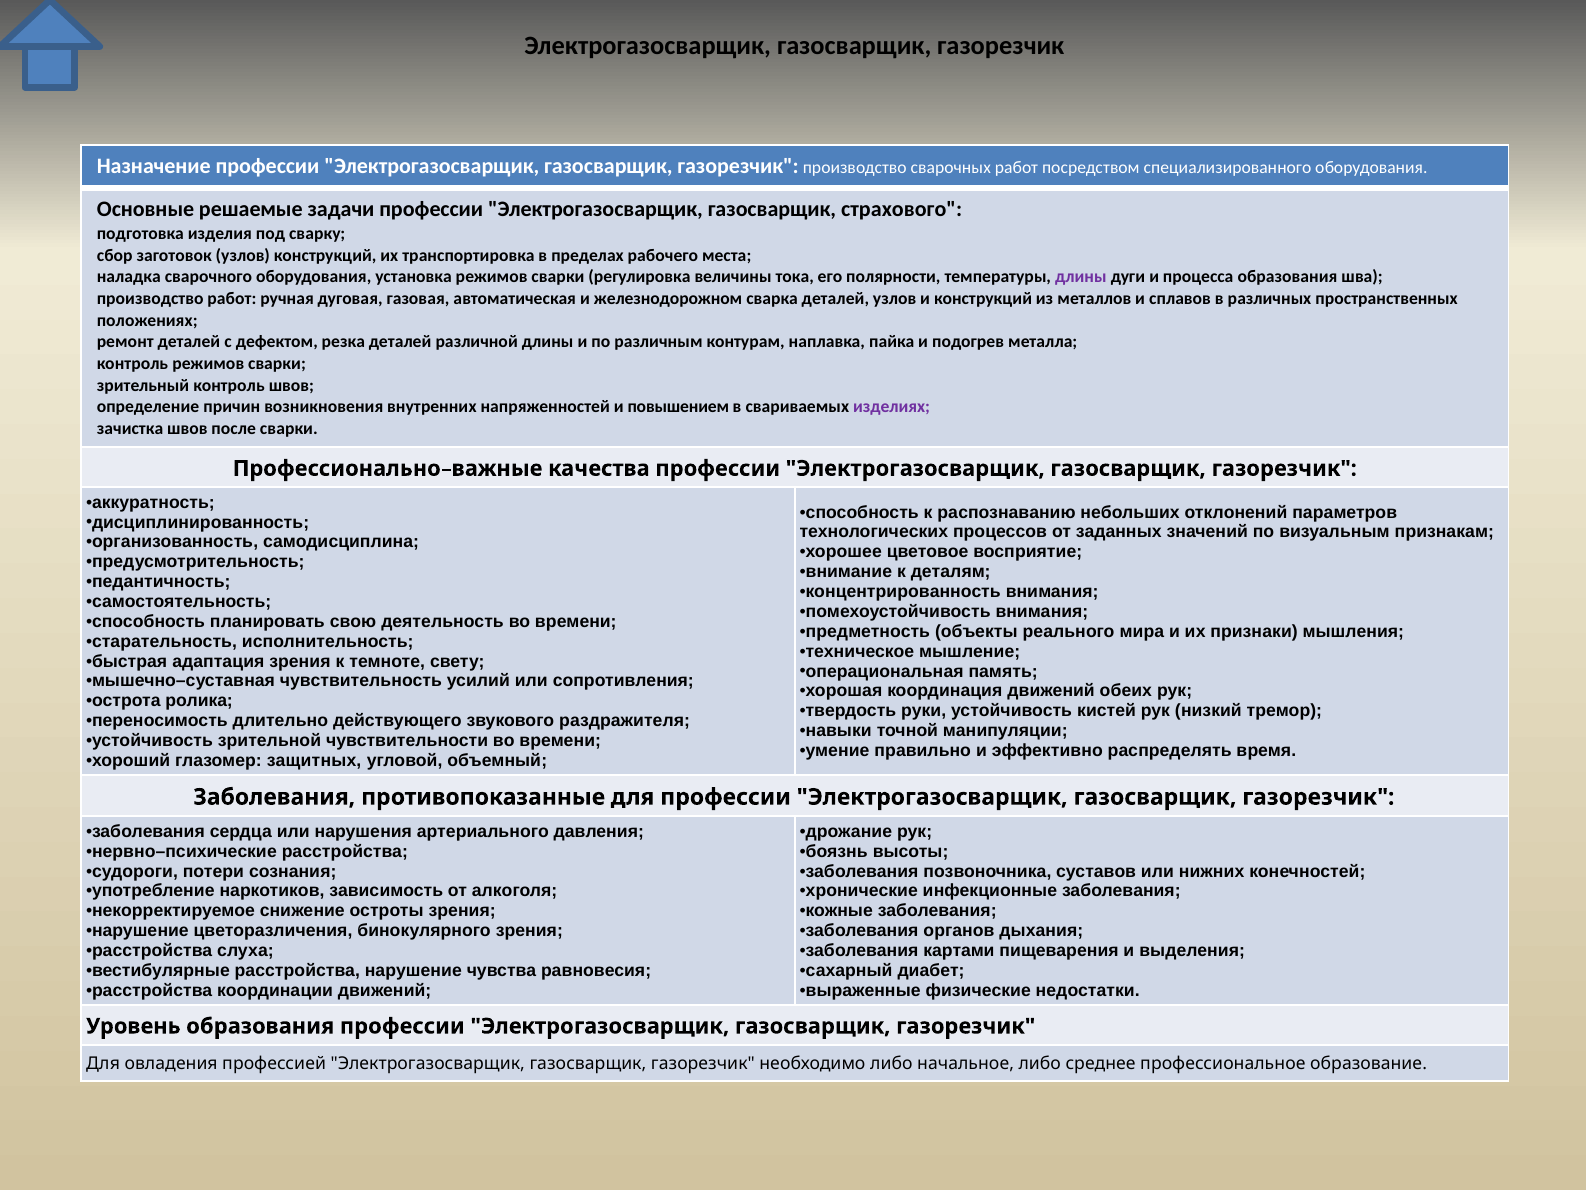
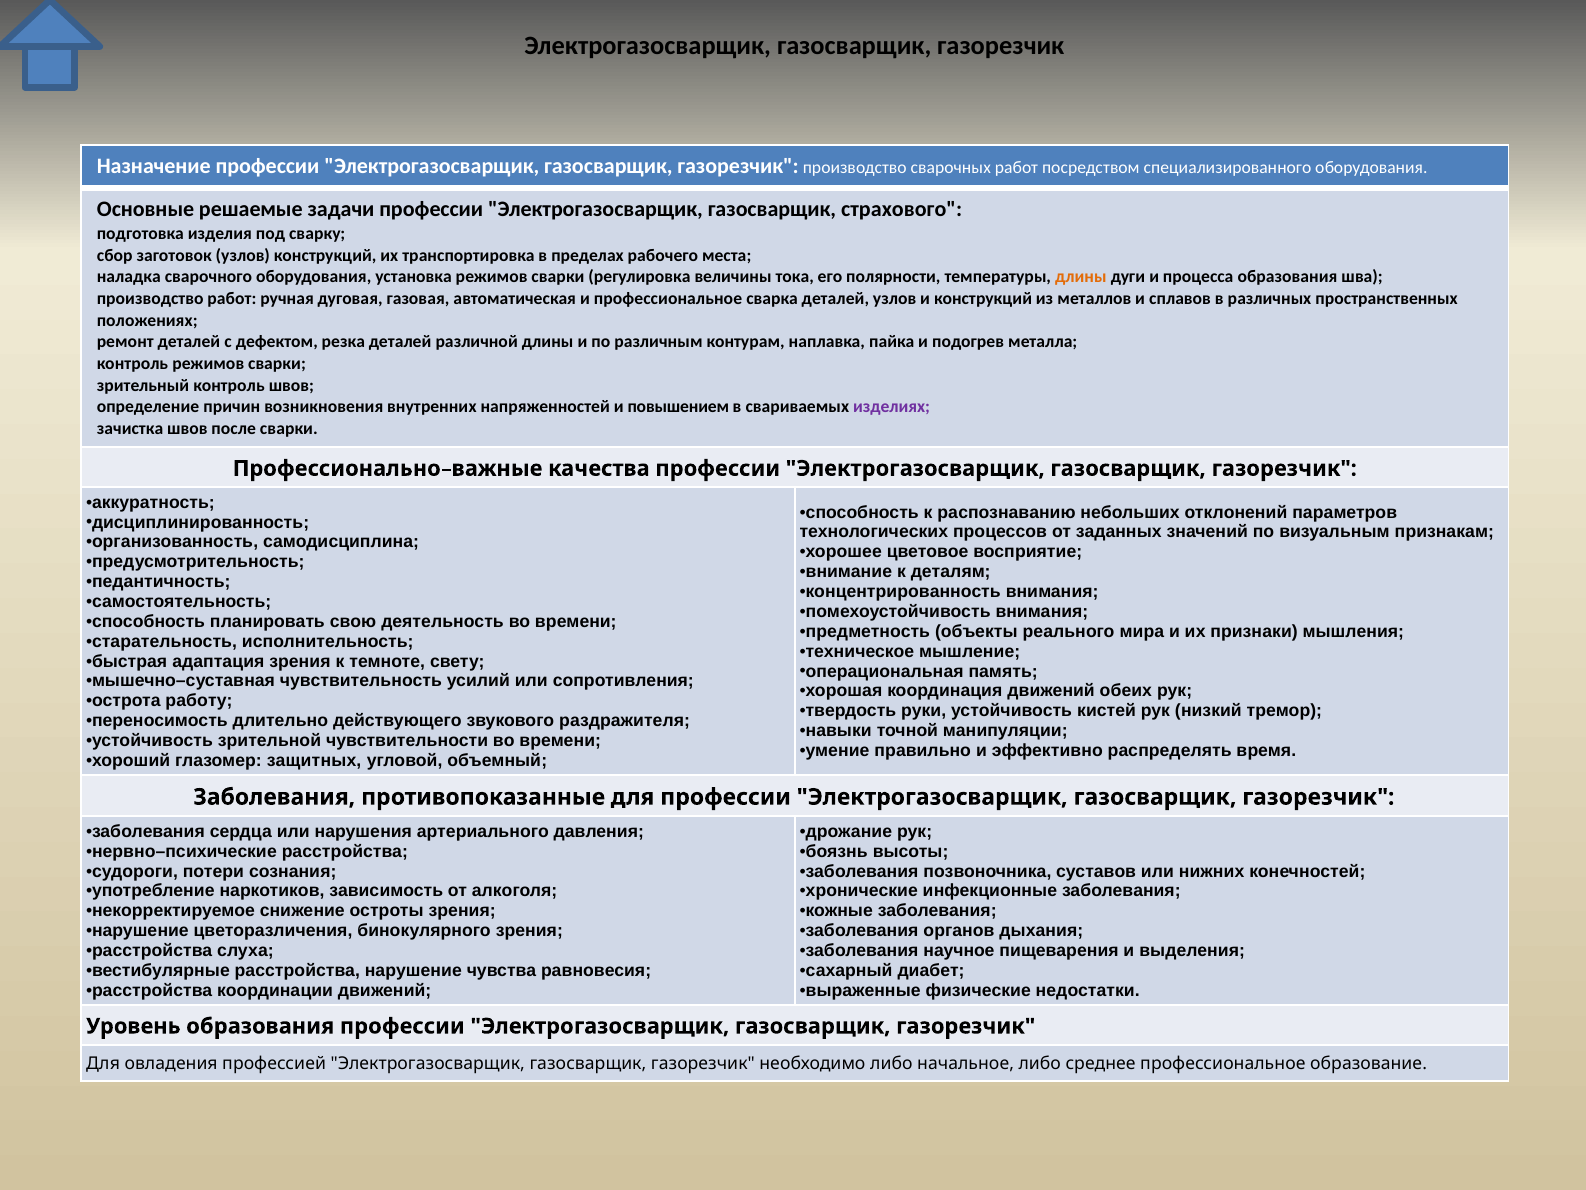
длины at (1081, 277) colour: purple -> orange
и железнодорожном: железнодорожном -> профессиональное
ролика: ролика -> работу
картами: картами -> научное
